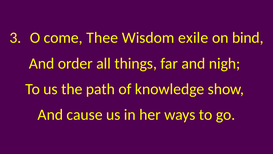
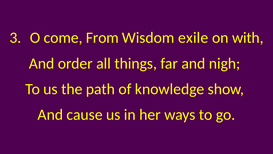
Thee: Thee -> From
bind: bind -> with
